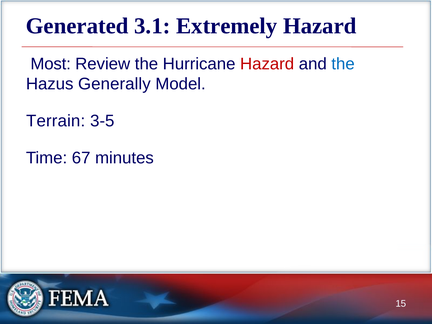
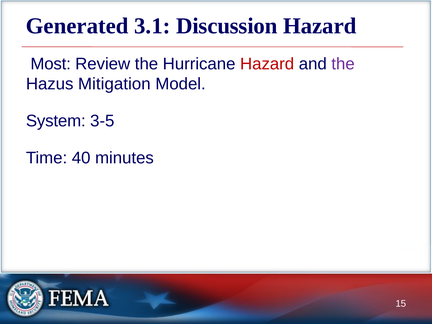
Extremely: Extremely -> Discussion
the at (343, 64) colour: blue -> purple
Generally: Generally -> Mitigation
Terrain: Terrain -> System
67: 67 -> 40
